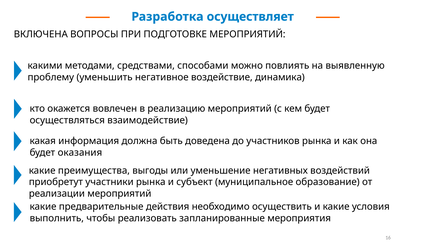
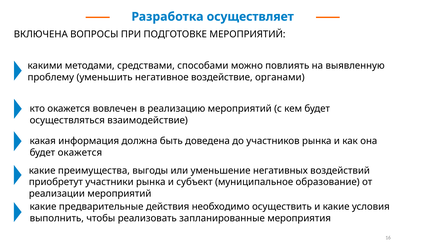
динамика: динамика -> органами
будет оказания: оказания -> окажется
